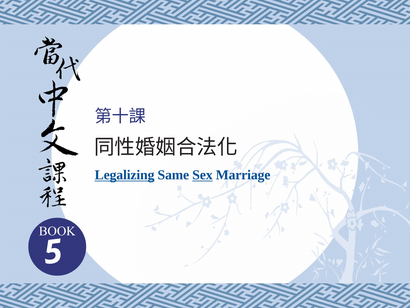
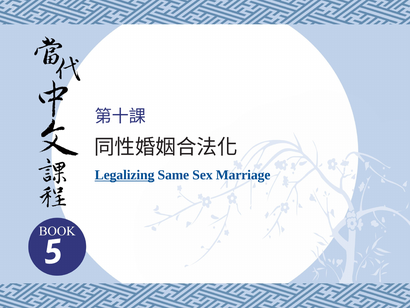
Sex underline: present -> none
